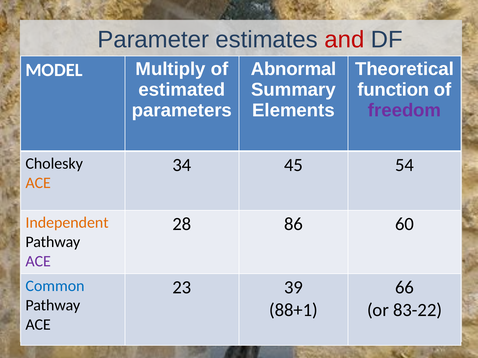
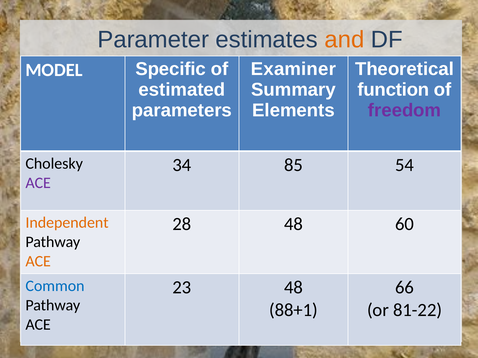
and colour: red -> orange
Abnormal: Abnormal -> Examiner
Multiply: Multiply -> Specific
45: 45 -> 85
ACE at (38, 183) colour: orange -> purple
28 86: 86 -> 48
ACE at (38, 262) colour: purple -> orange
23 39: 39 -> 48
83-22: 83-22 -> 81-22
